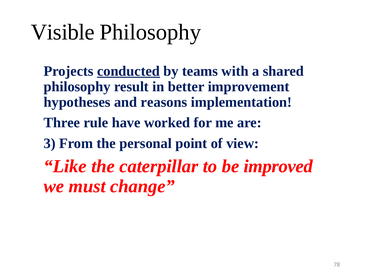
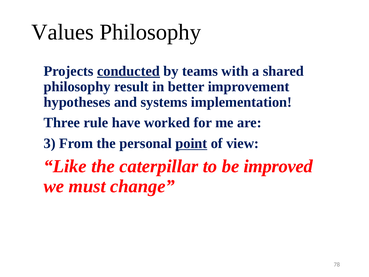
Visible: Visible -> Values
reasons: reasons -> systems
point underline: none -> present
